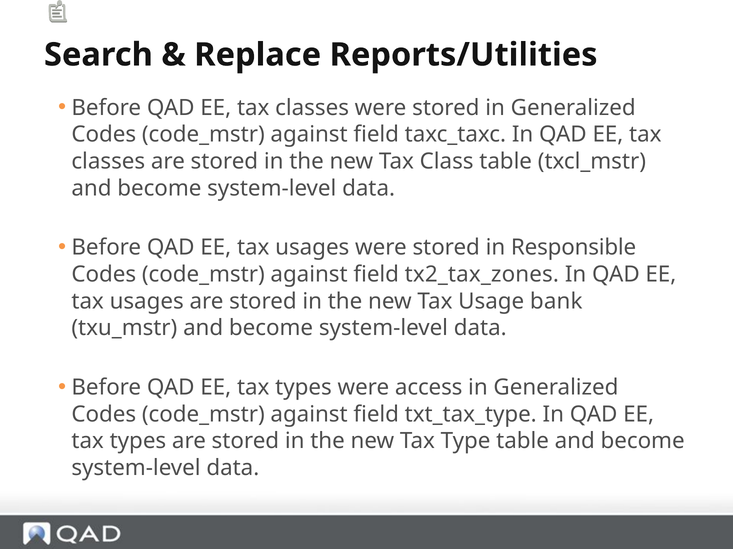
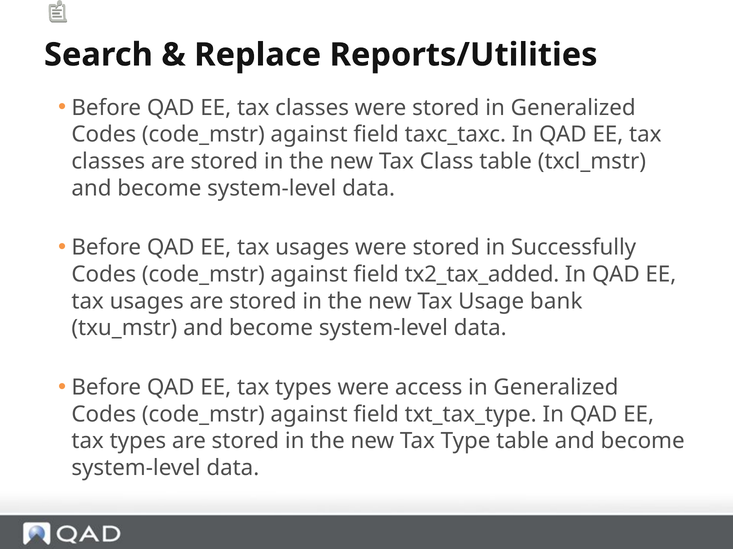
Responsible: Responsible -> Successfully
tx2_tax_zones: tx2_tax_zones -> tx2_tax_added
